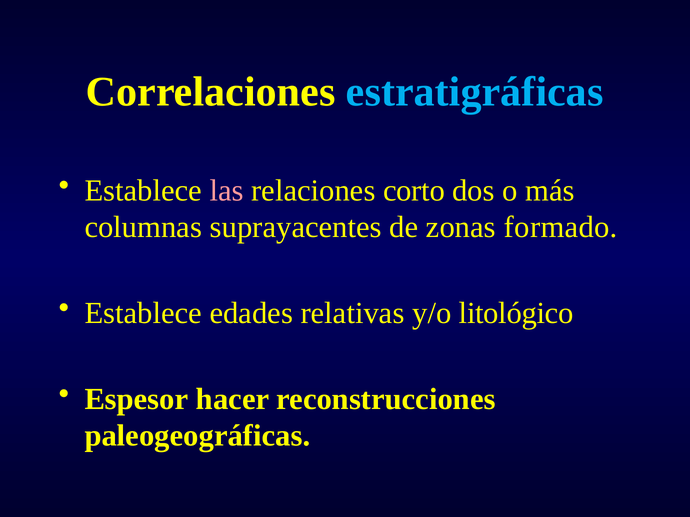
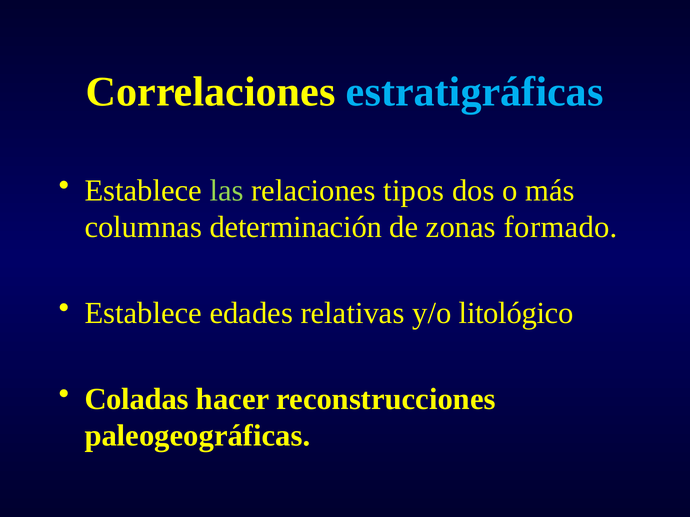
las colour: pink -> light green
corto: corto -> tipos
suprayacentes: suprayacentes -> determinación
Espesor: Espesor -> Coladas
